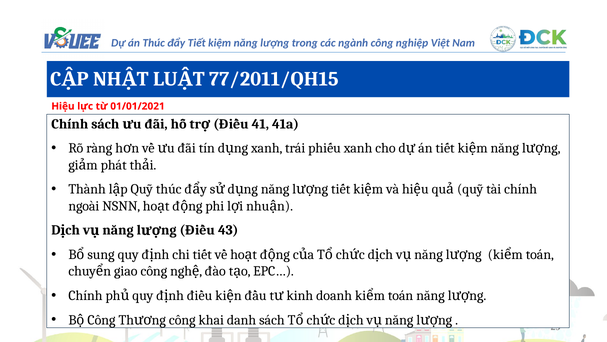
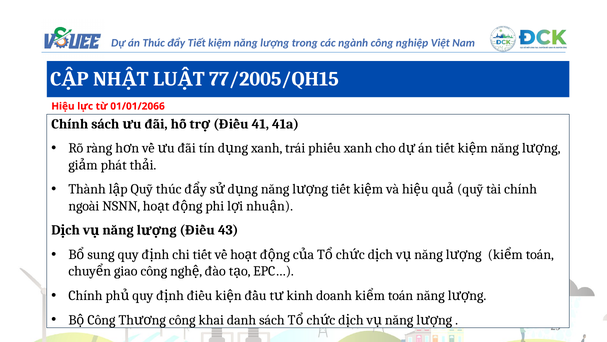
77/2011/QH15: 77/2011/QH15 -> 77/2005/QH15
01/01/2021: 01/01/2021 -> 01/01/2066
